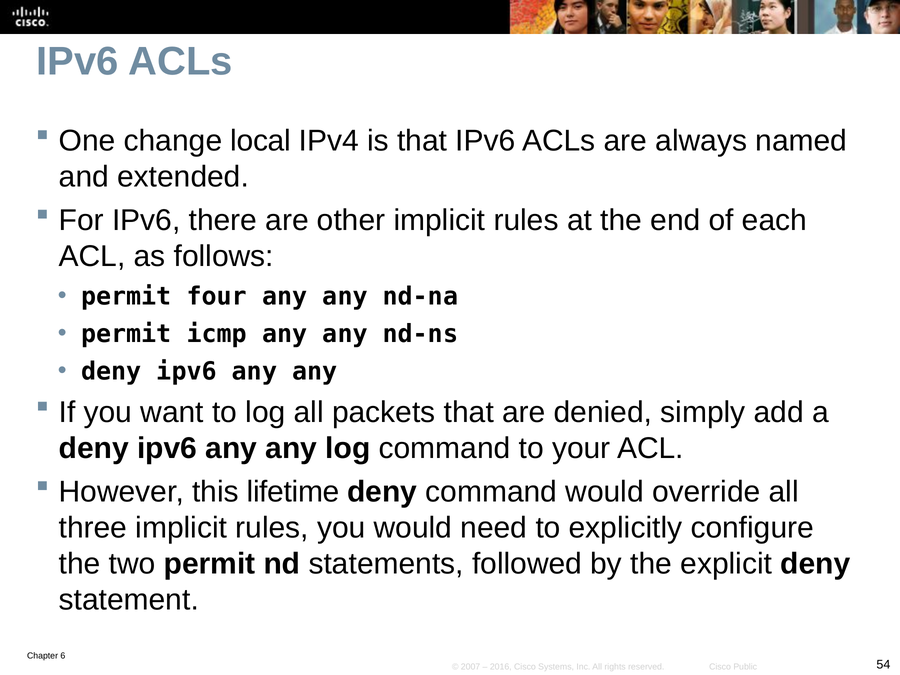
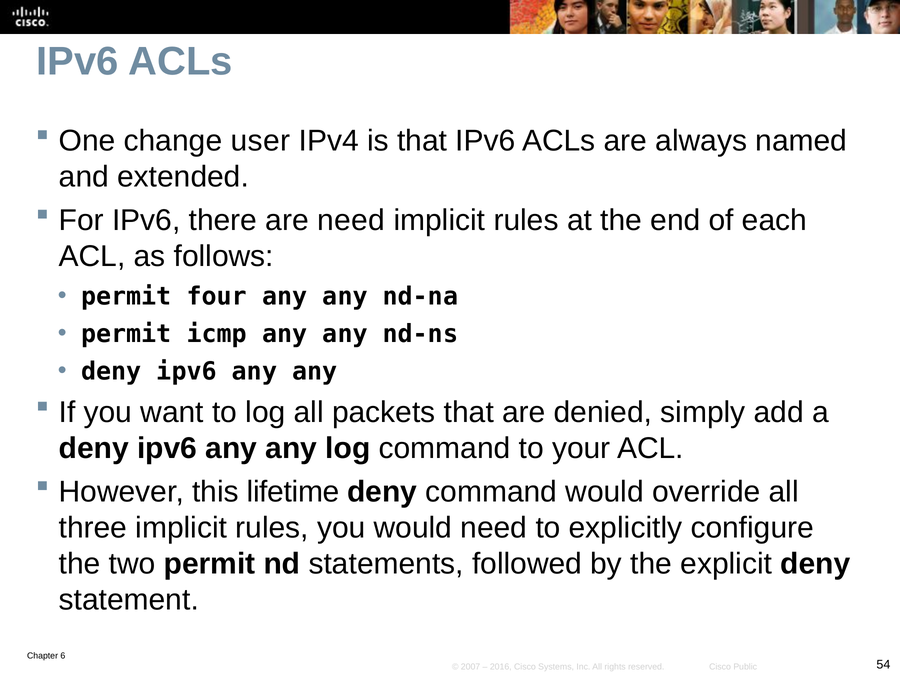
local: local -> user
are other: other -> need
